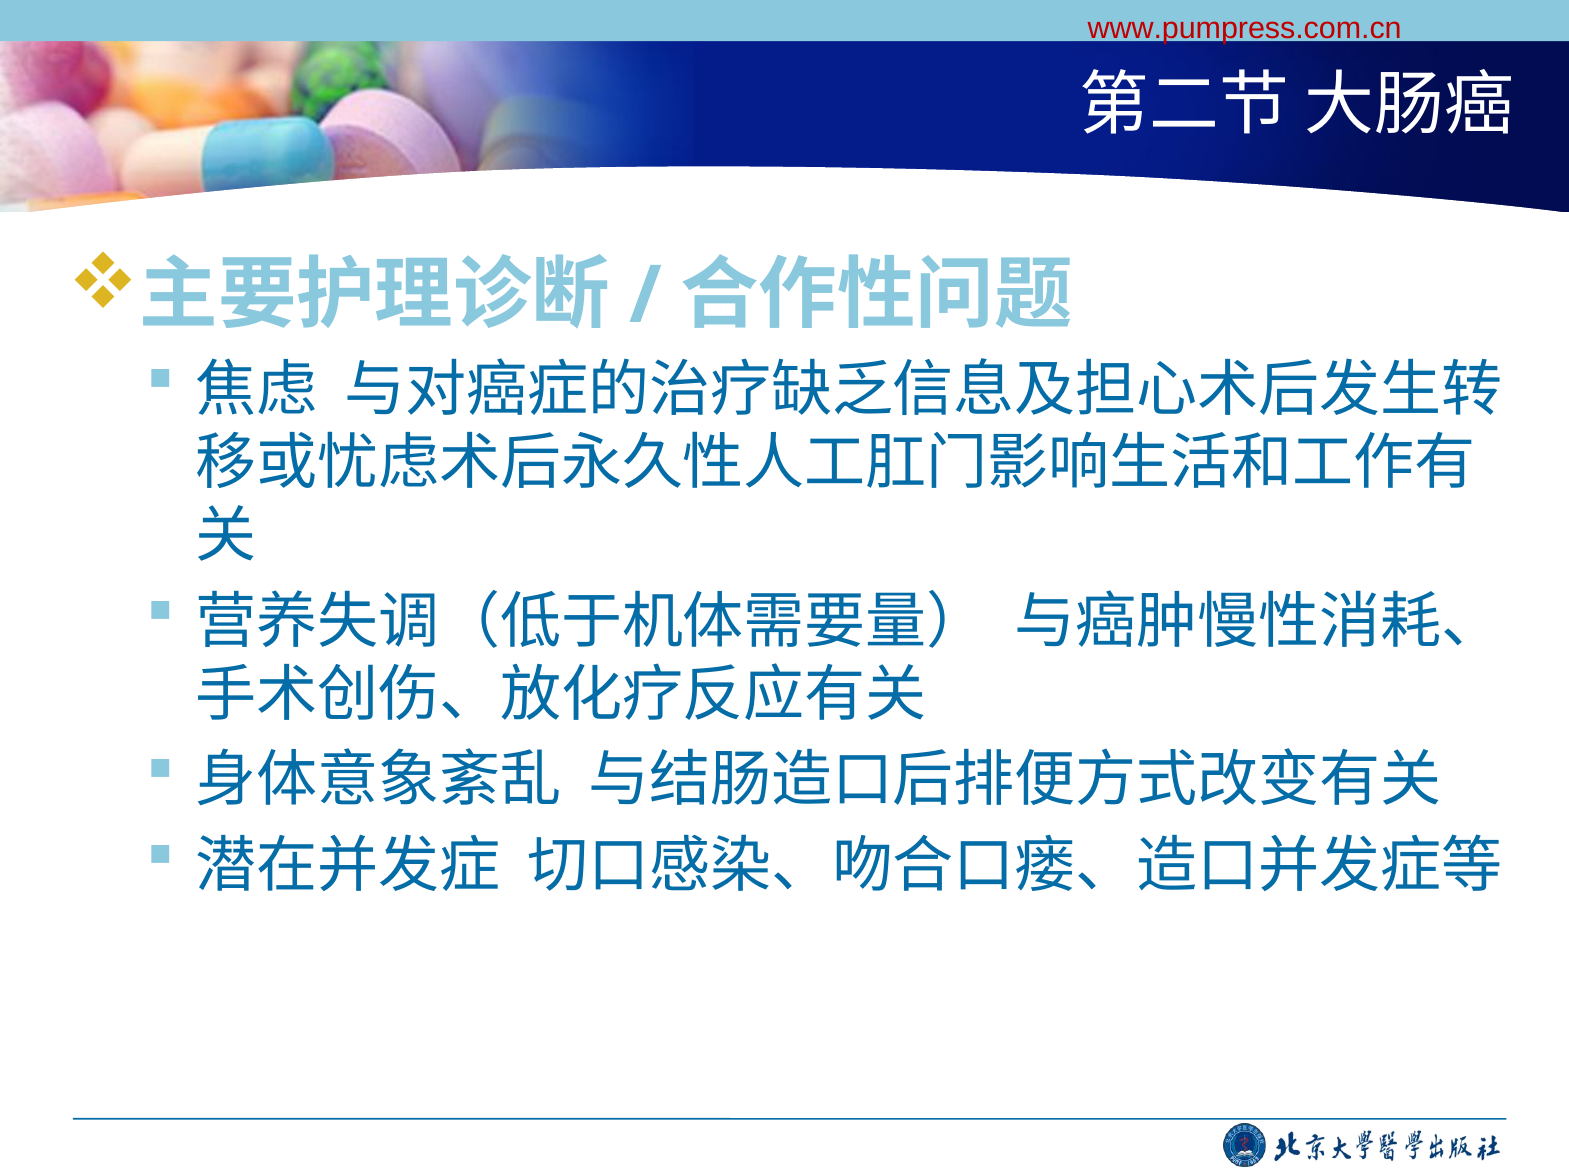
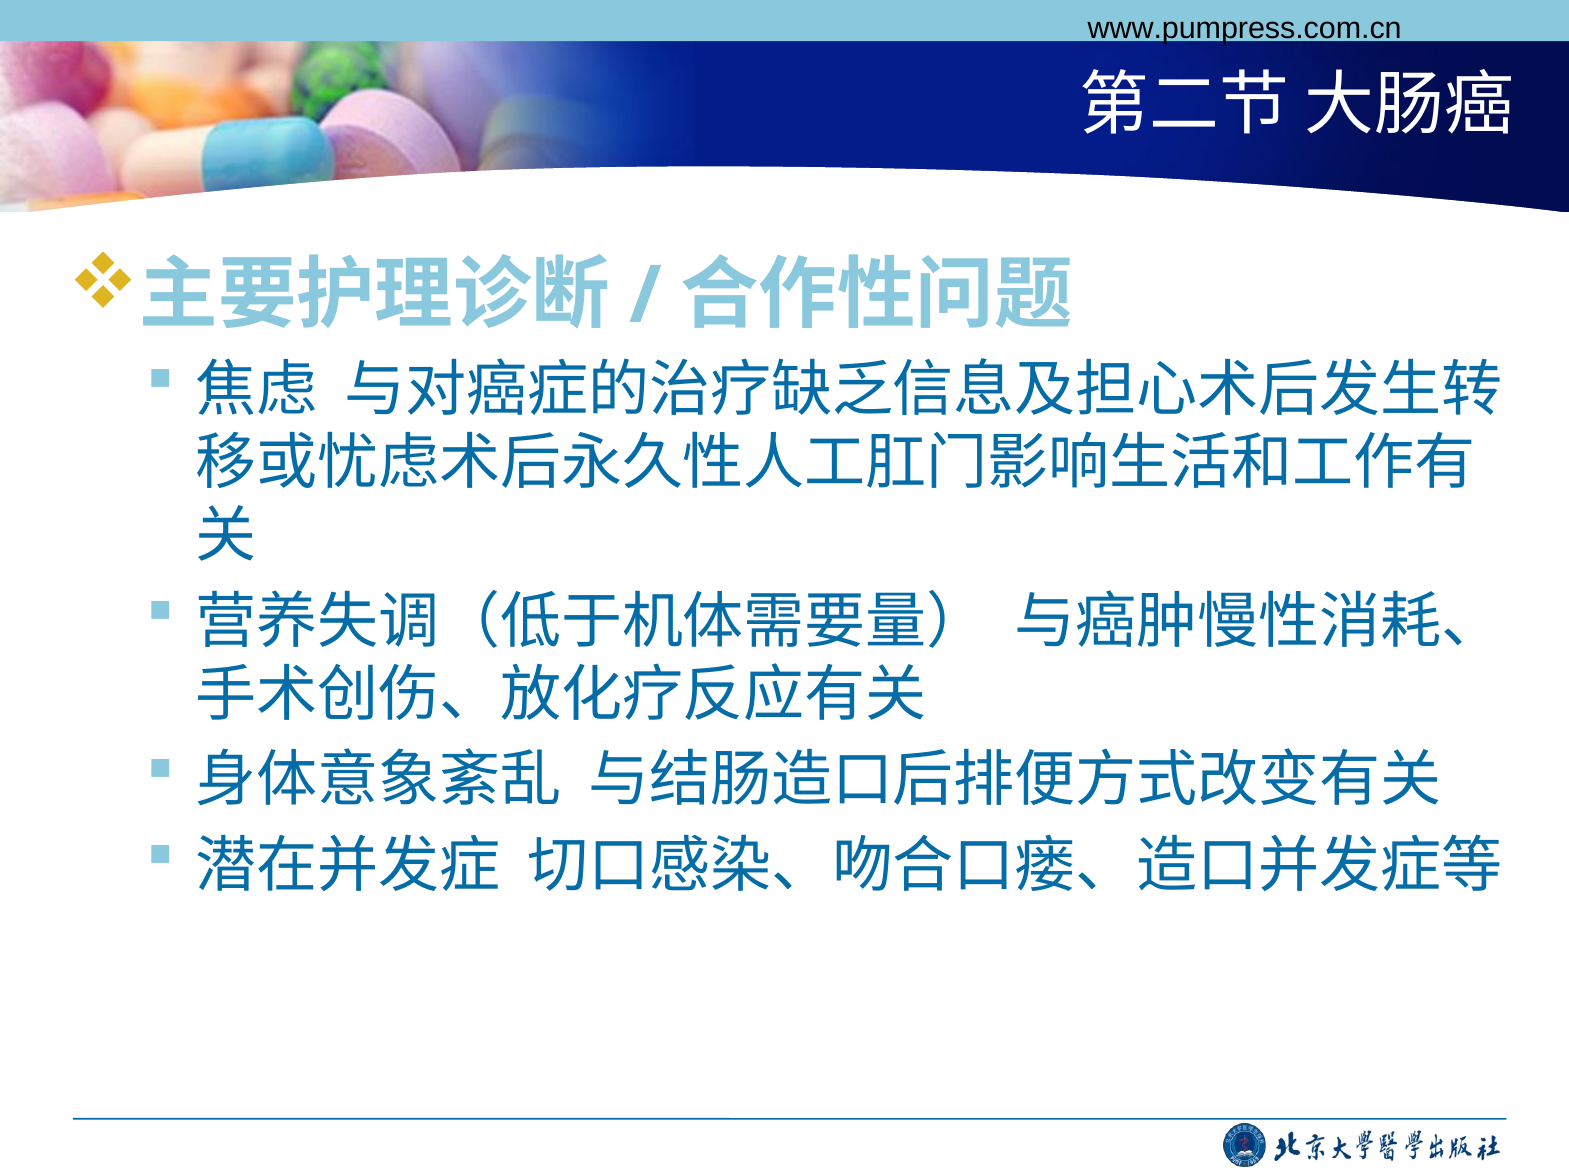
www.pumpress.com.cn colour: red -> black
